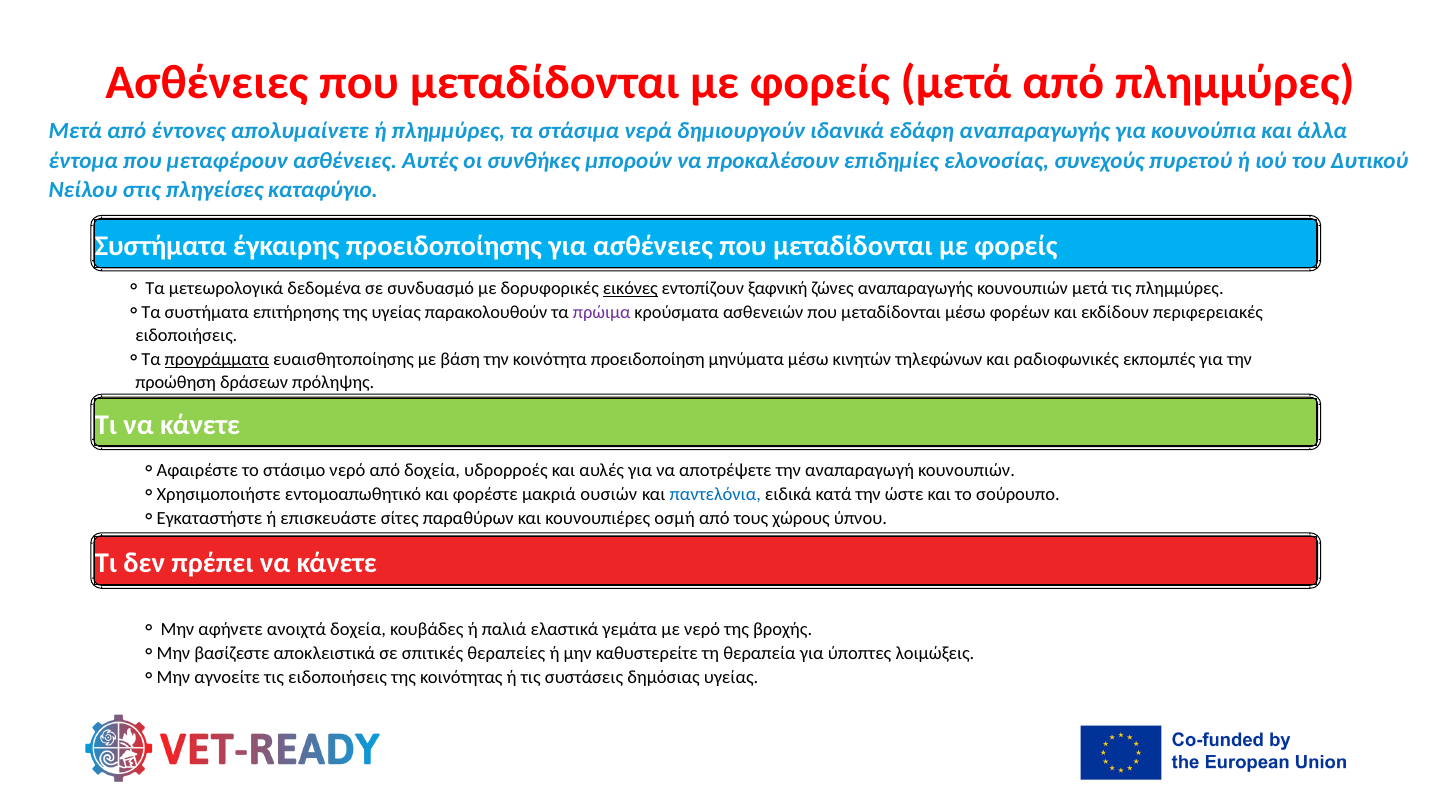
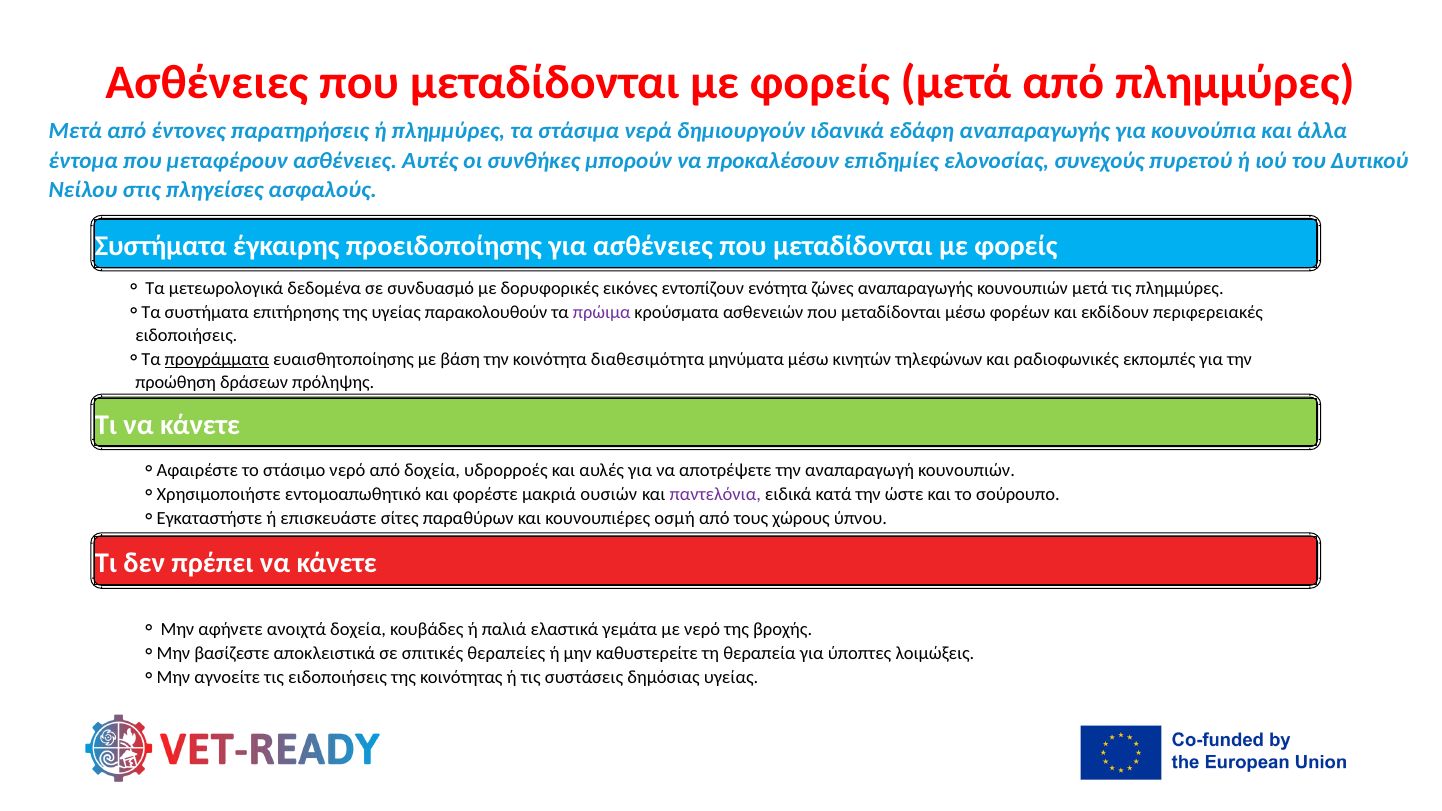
απολυμαίνετε: απολυμαίνετε -> παρατηρήσεις
καταφύγιο: καταφύγιο -> ασφαλούς
εικόνες underline: present -> none
ξαφνική: ξαφνική -> ενότητα
προειδοποίηση: προειδοποίηση -> διαθεσιμότητα
παντελόνια colour: blue -> purple
